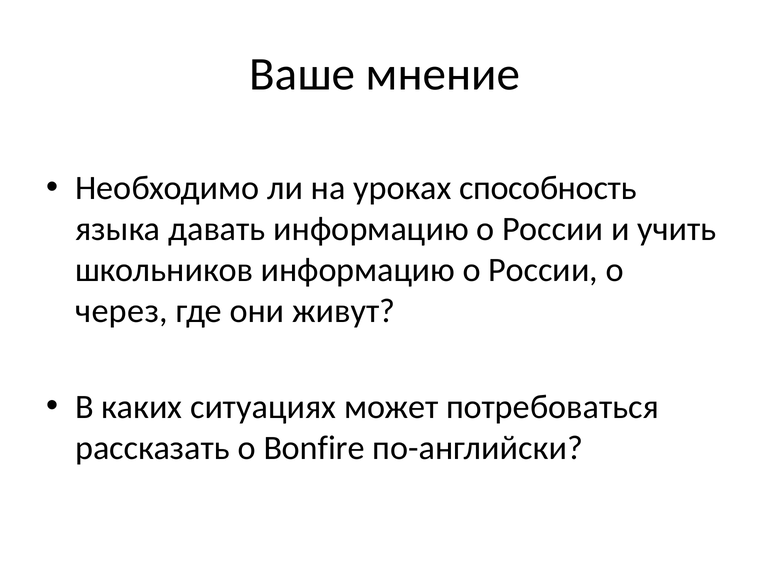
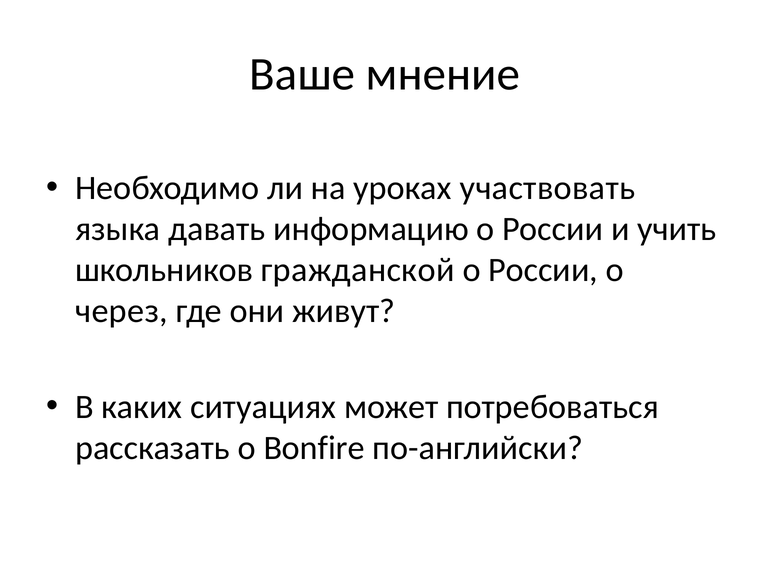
способность: способность -> участвовать
школьников информацию: информацию -> гражданской
